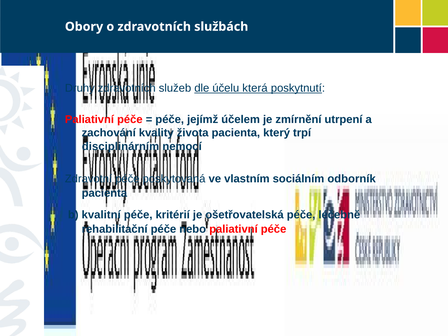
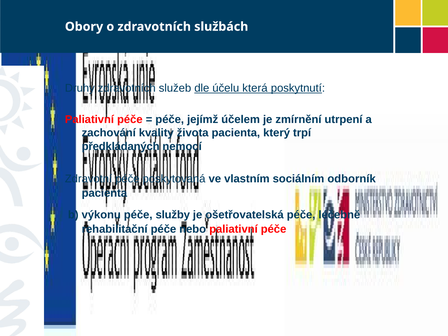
disciplinárním: disciplinárním -> předkládaných
kvalitní: kvalitní -> výkonu
kritérií: kritérií -> služby
